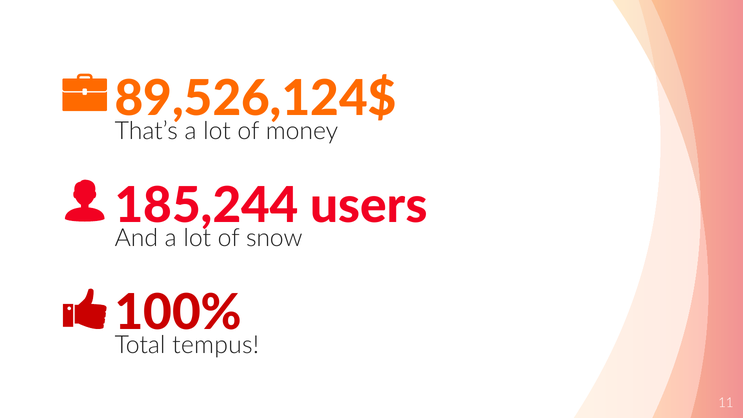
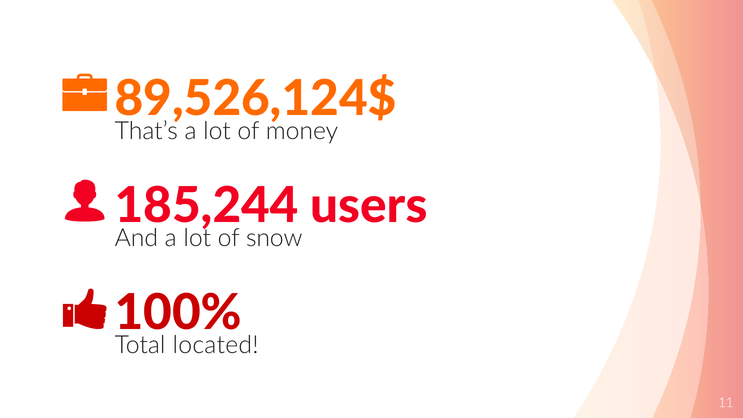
tempus: tempus -> located
